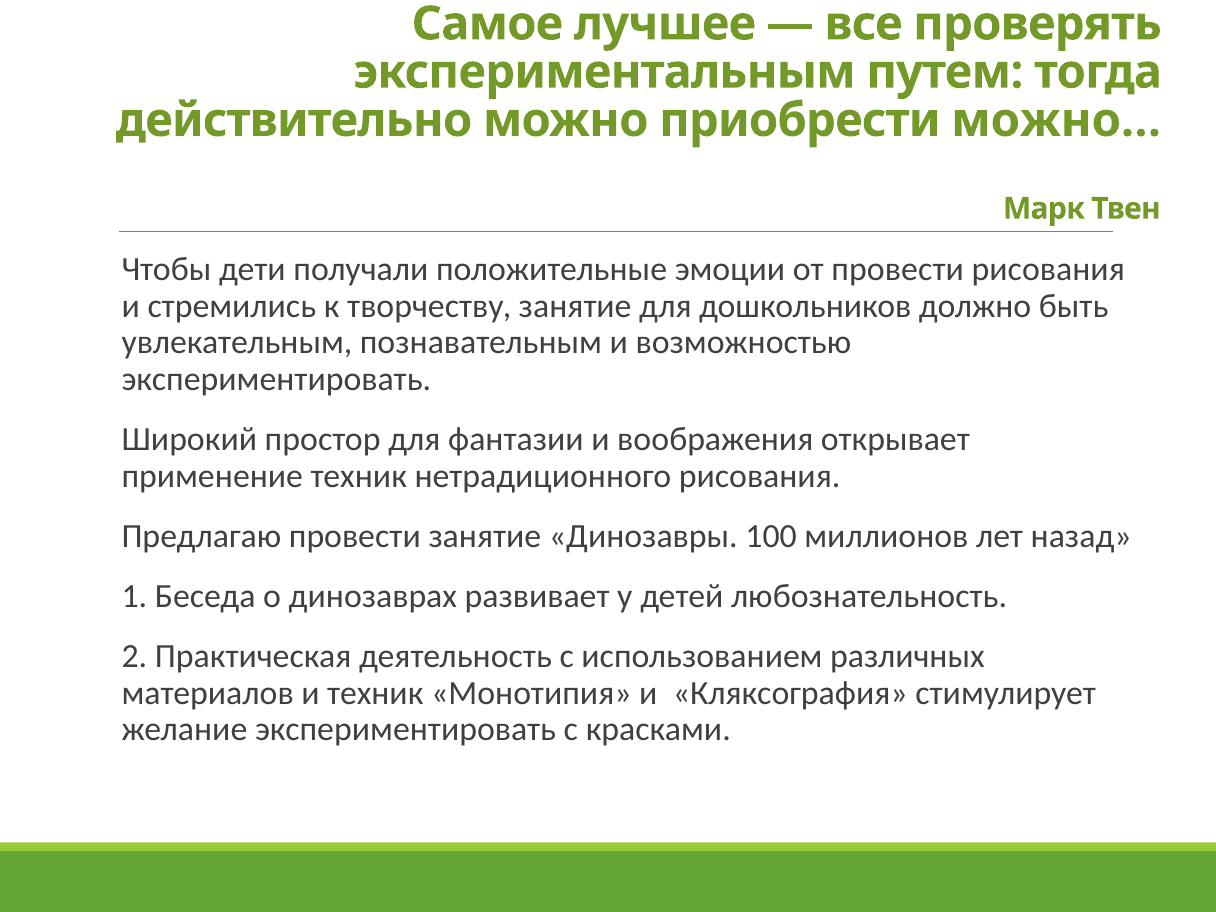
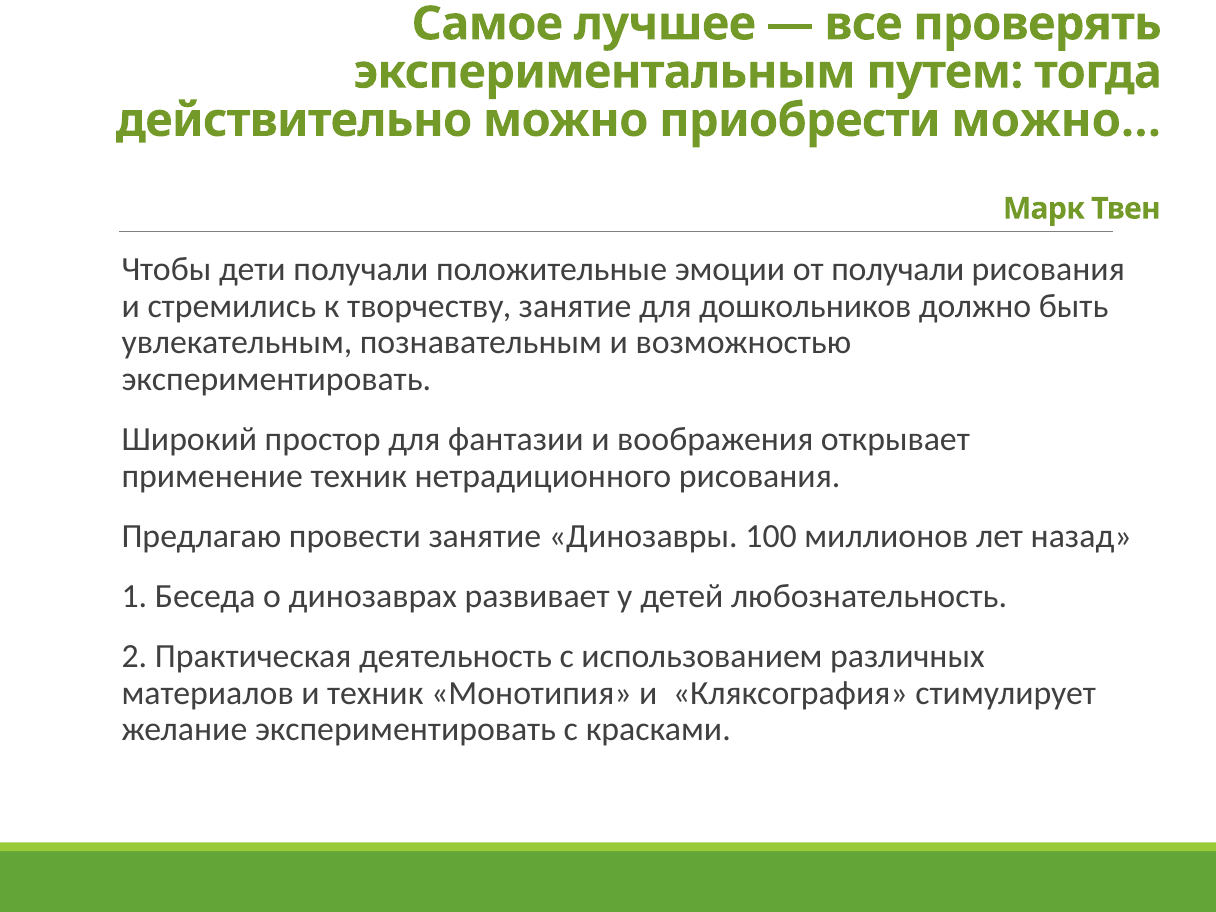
от провести: провести -> получали
